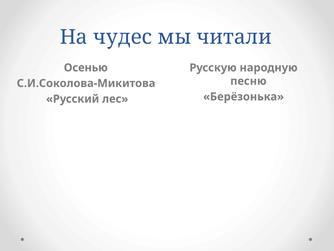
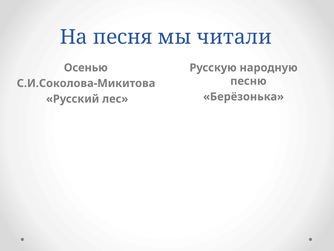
чудес: чудес -> песня
